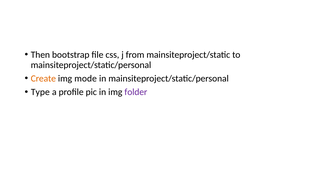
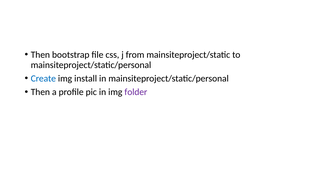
Create colour: orange -> blue
mode: mode -> install
Type at (40, 92): Type -> Then
